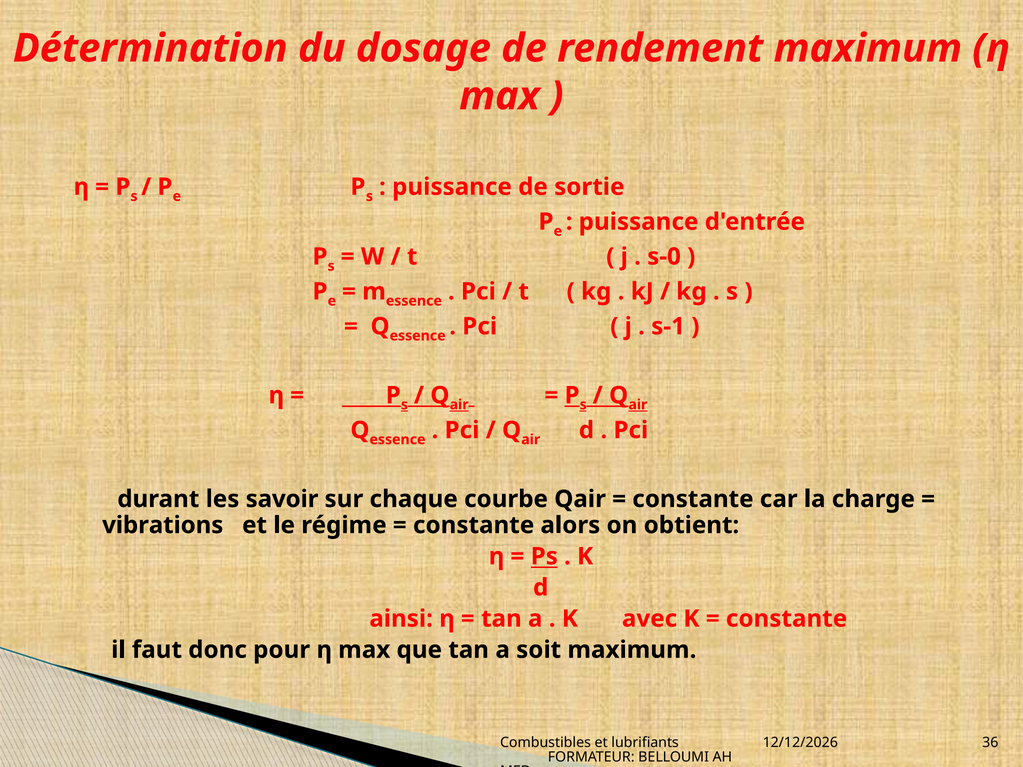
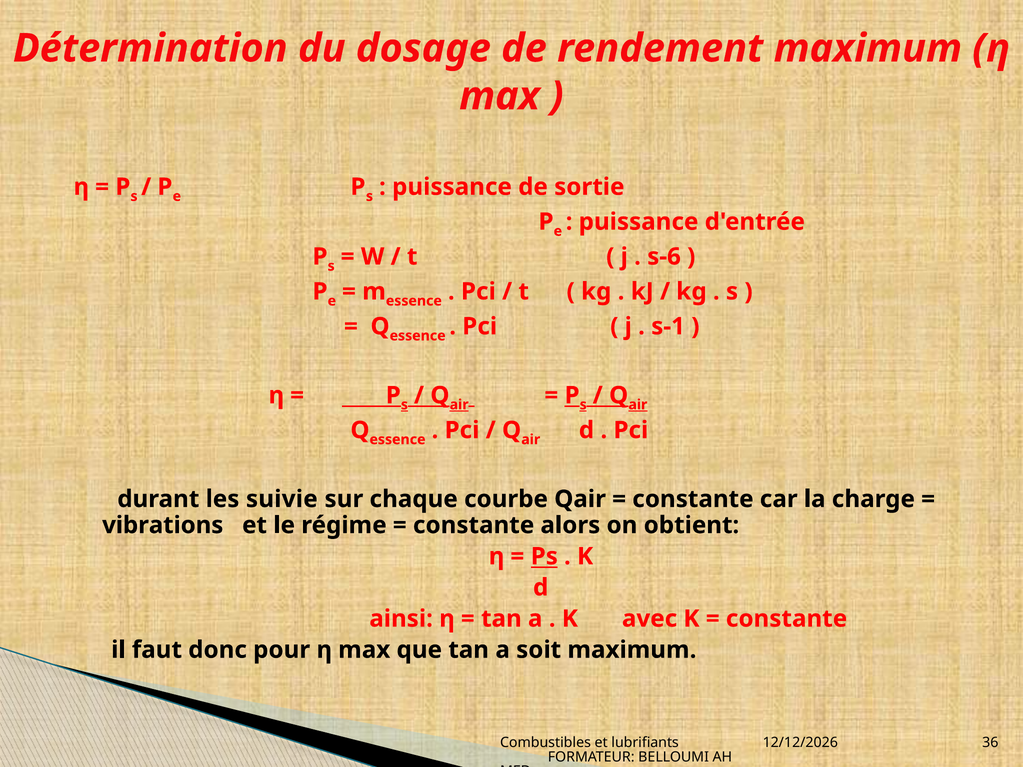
s-0: s-0 -> s-6
savoir: savoir -> suivie
